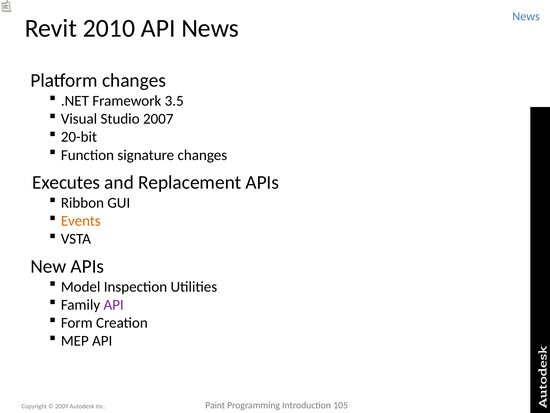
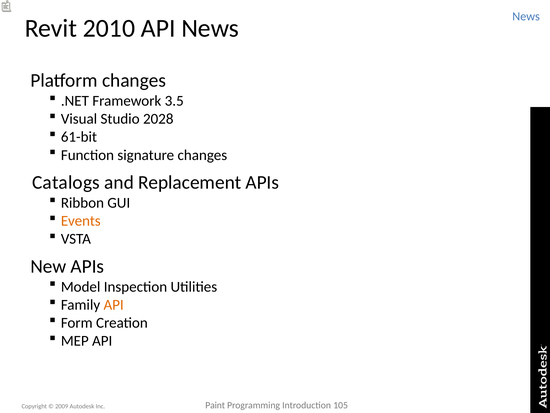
2007: 2007 -> 2028
20-bit: 20-bit -> 61-bit
Executes: Executes -> Catalogs
API at (114, 305) colour: purple -> orange
